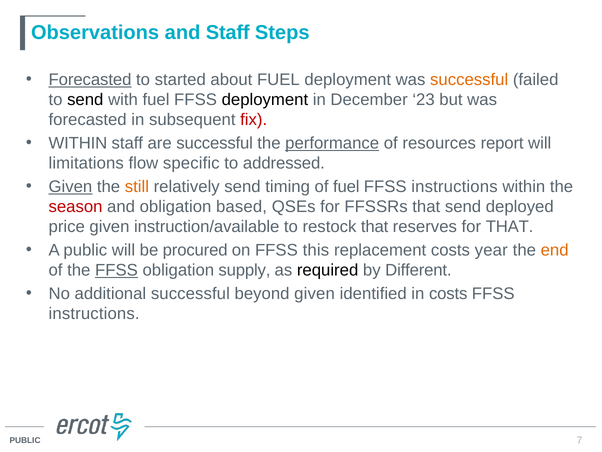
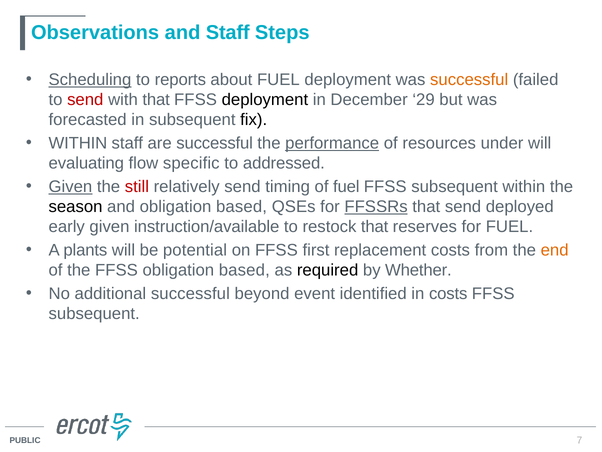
Forecasted at (90, 79): Forecasted -> Scheduling
started: started -> reports
send at (85, 99) colour: black -> red
with fuel: fuel -> that
23: 23 -> 29
fix colour: red -> black
report: report -> under
limitations: limitations -> evaluating
still colour: orange -> red
instructions at (454, 186): instructions -> subsequent
season colour: red -> black
FFSSRs underline: none -> present
price: price -> early
for THAT: THAT -> FUEL
A public: public -> plants
procured: procured -> potential
this: this -> first
year: year -> from
FFSS at (116, 270) underline: present -> none
supply at (244, 270): supply -> based
Different: Different -> Whether
beyond given: given -> event
instructions at (94, 314): instructions -> subsequent
